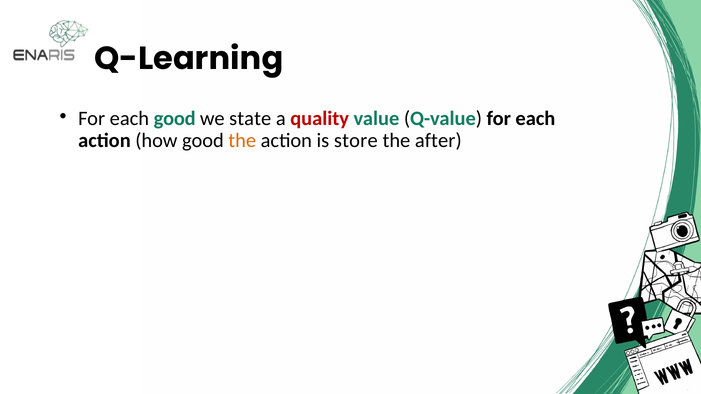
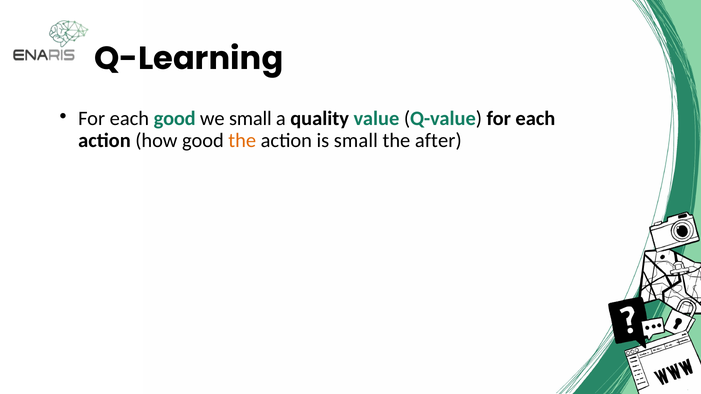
we state: state -> small
quality colour: red -> black
is store: store -> small
